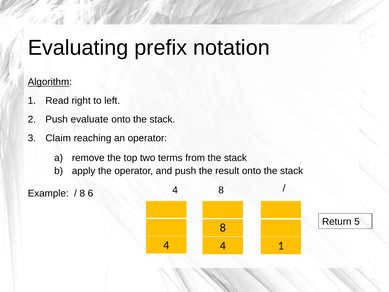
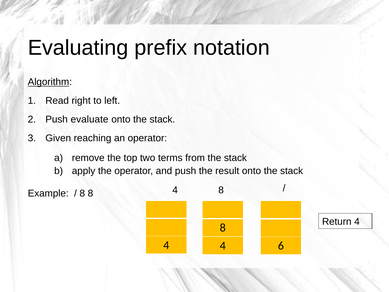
Claim: Claim -> Given
6 at (90, 193): 6 -> 8
Return 5: 5 -> 4
4 1: 1 -> 6
